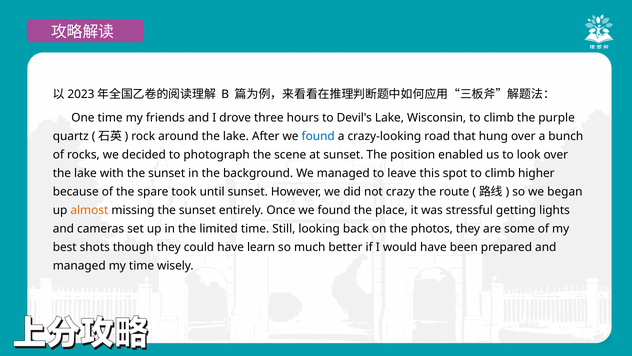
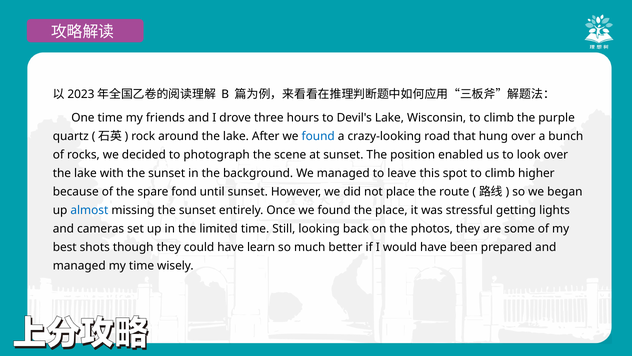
took: took -> fond
not crazy: crazy -> place
almost colour: orange -> blue
